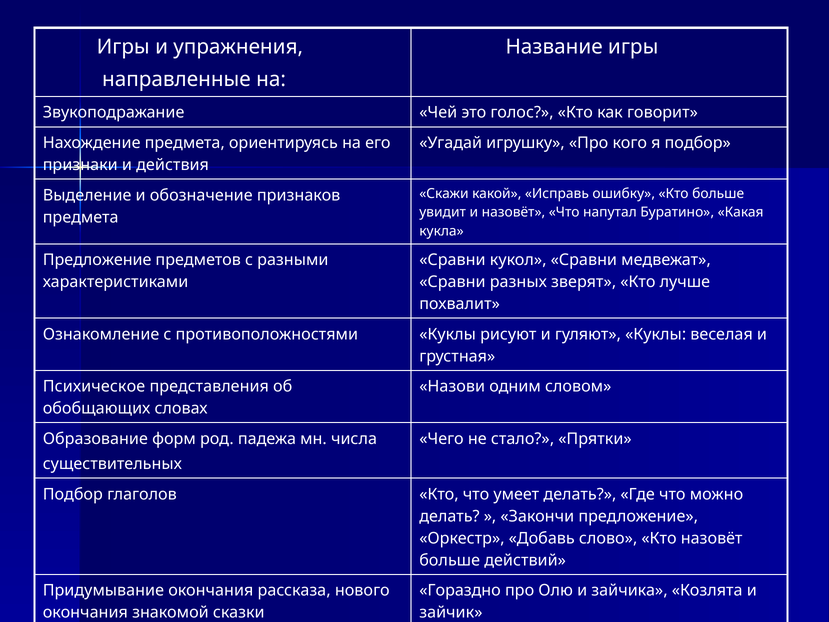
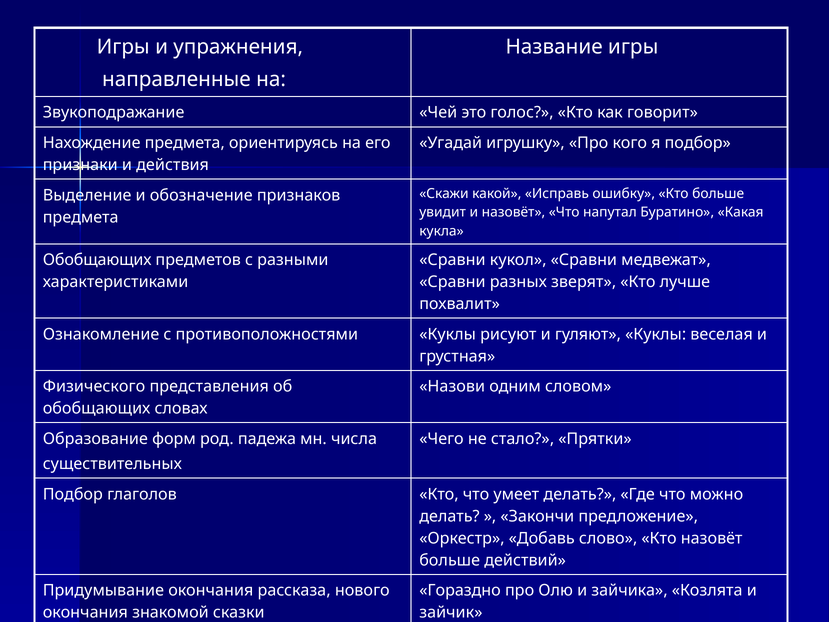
Предложение at (97, 260): Предложение -> Обобщающих
Психическое: Психическое -> Физического
